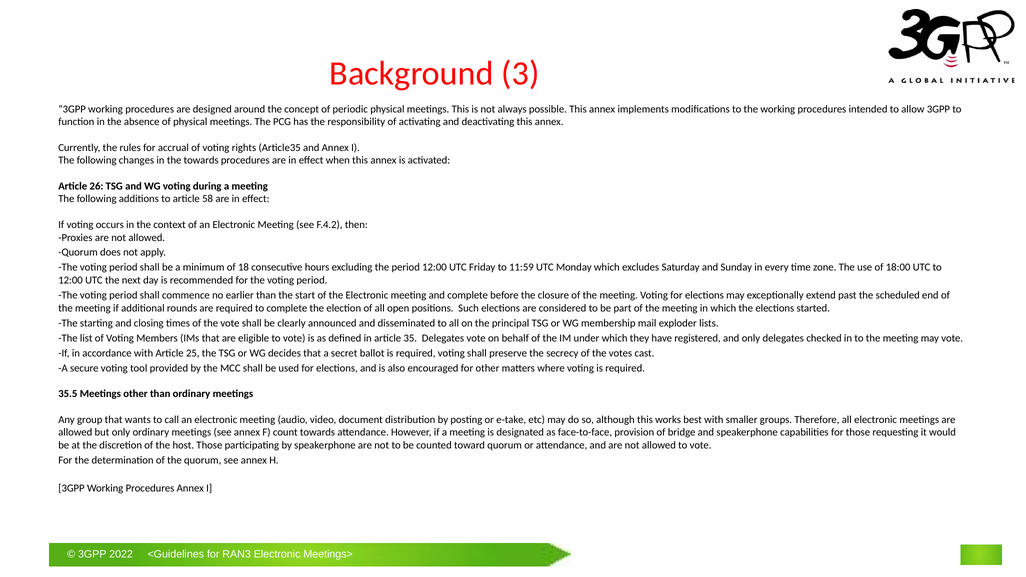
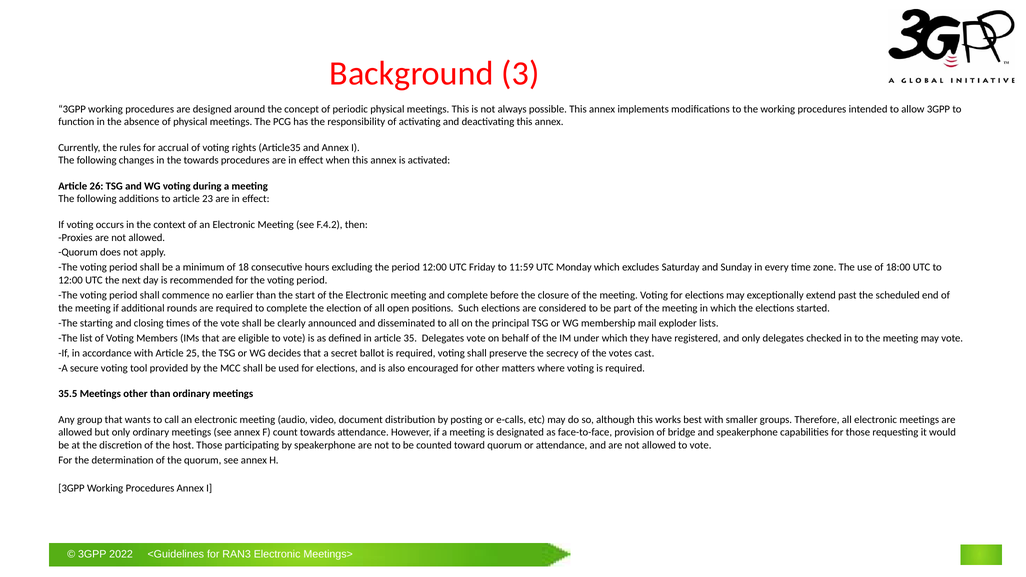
58: 58 -> 23
e-take: e-take -> e-calls
